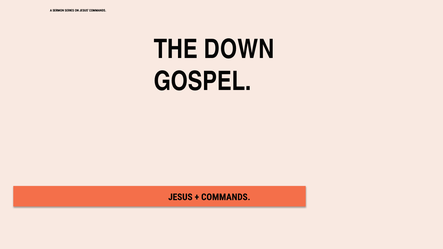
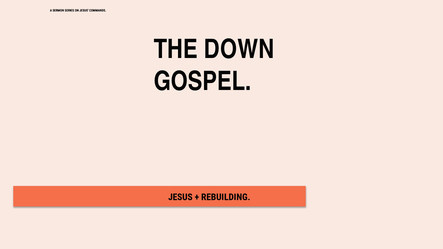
COMMANDS at (226, 197): COMMANDS -> REBUILDING
